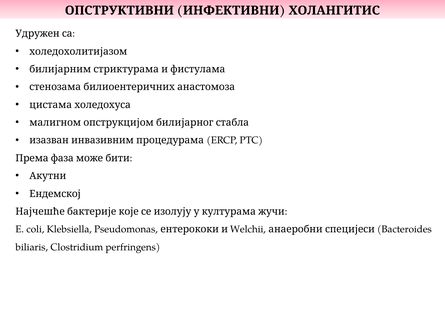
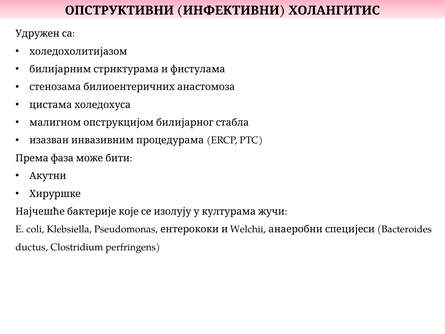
Ендемској: Ендемској -> Хируршке
biliaris: biliaris -> ductus
